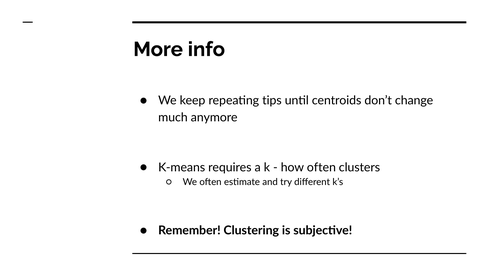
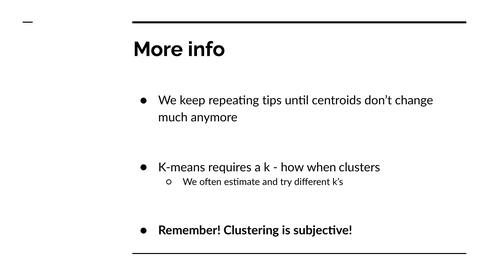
how often: often -> when
